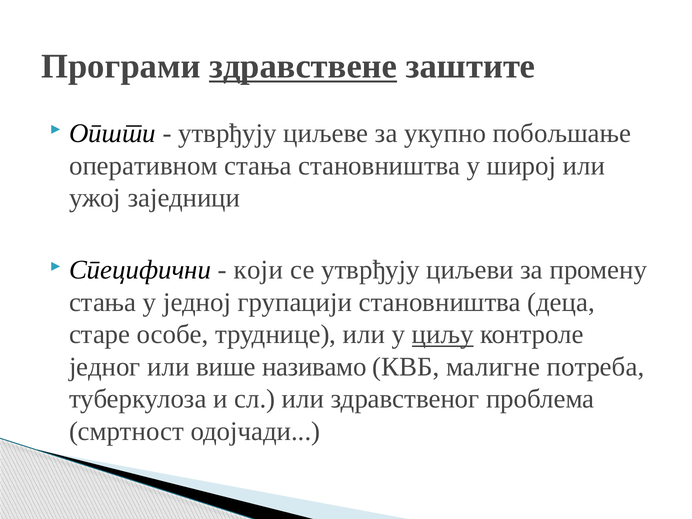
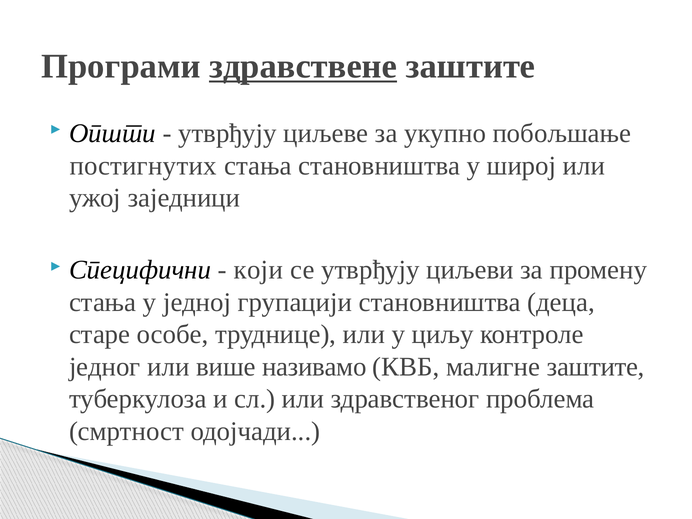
оперативном: оперативном -> постигнутих
циљу underline: present -> none
малигне потреба: потреба -> заштите
